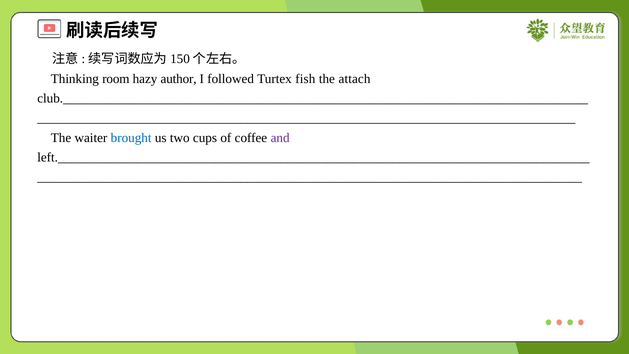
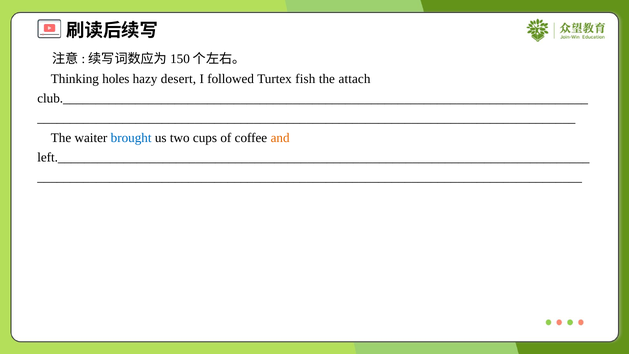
room: room -> holes
author: author -> desert
and colour: purple -> orange
